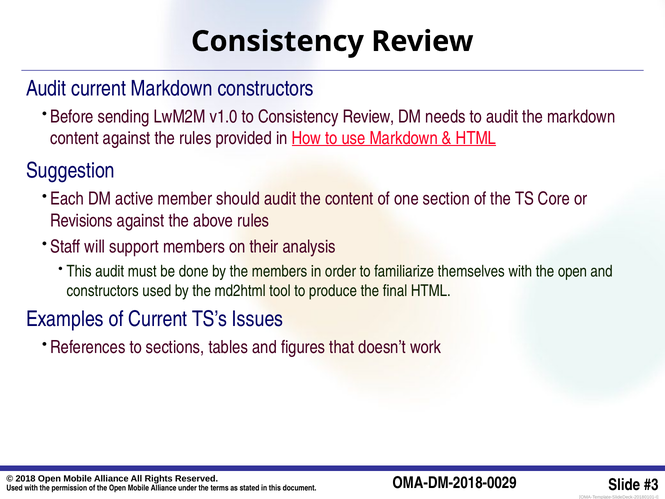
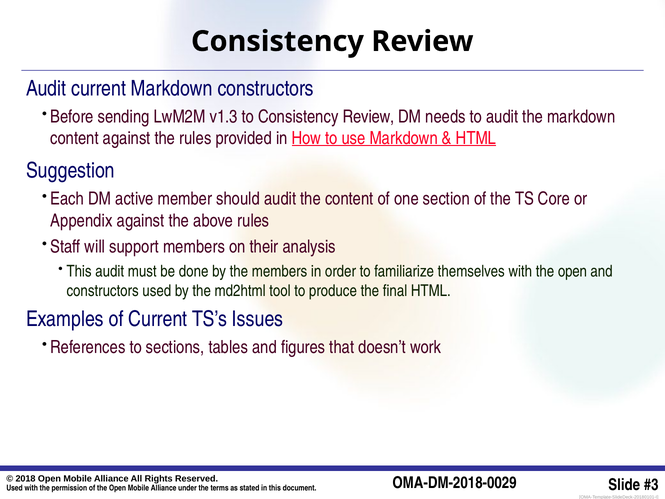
v1.0: v1.0 -> v1.3
Revisions: Revisions -> Appendix
